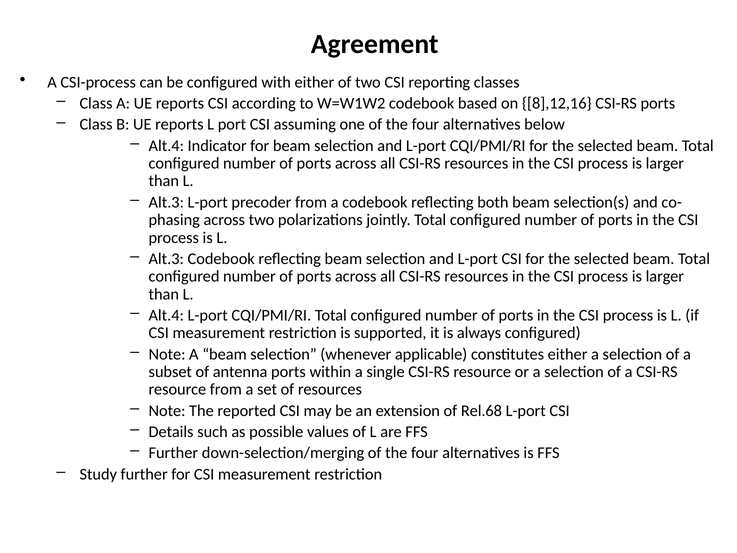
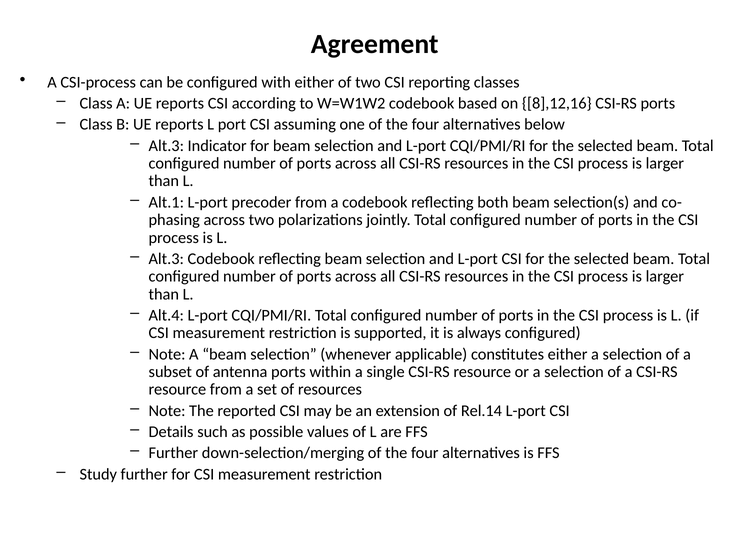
Alt.4 at (166, 146): Alt.4 -> Alt.3
Alt.3 at (166, 202): Alt.3 -> Alt.1
Rel.68: Rel.68 -> Rel.14
